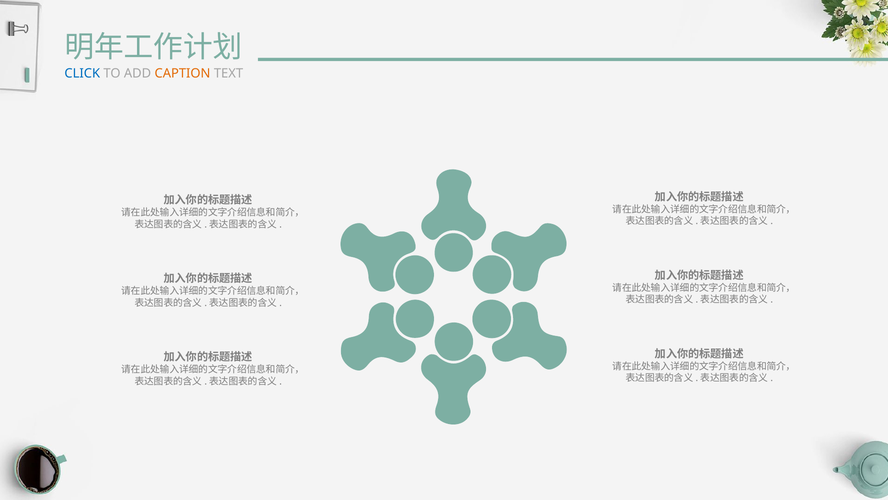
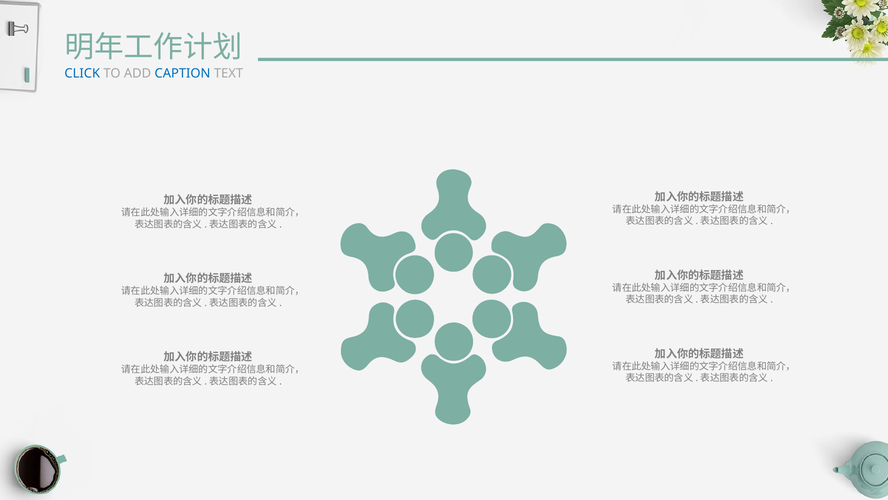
CAPTION colour: orange -> blue
